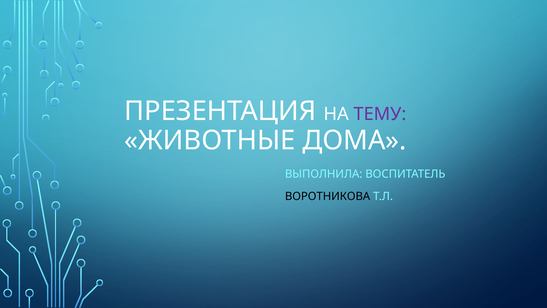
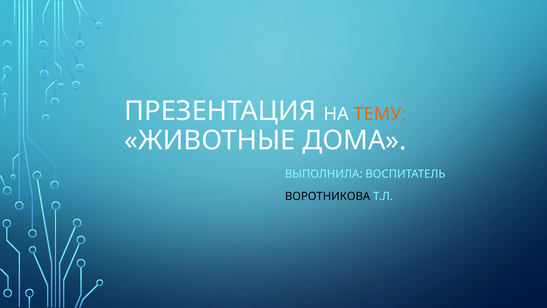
ТЕМУ colour: purple -> orange
